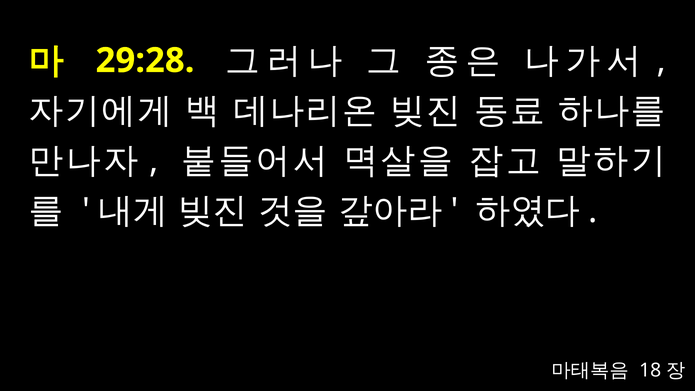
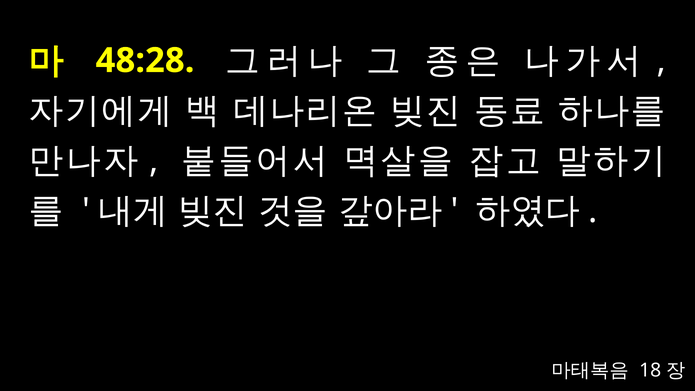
29:28: 29:28 -> 48:28
